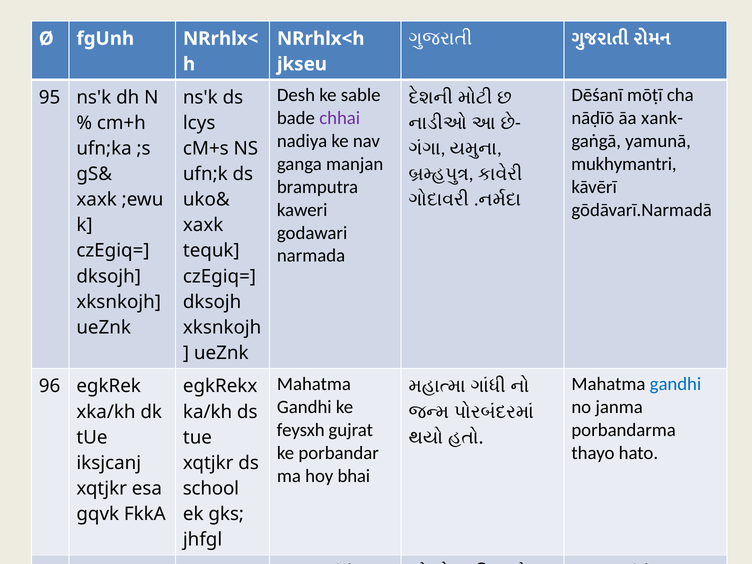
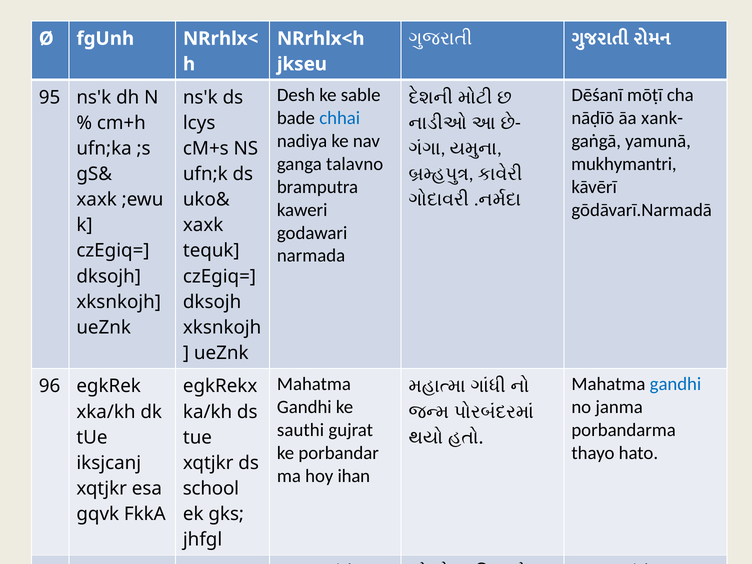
chhai colour: purple -> blue
manjan: manjan -> talavno
feysxh: feysxh -> sauthi
bhai: bhai -> ihan
